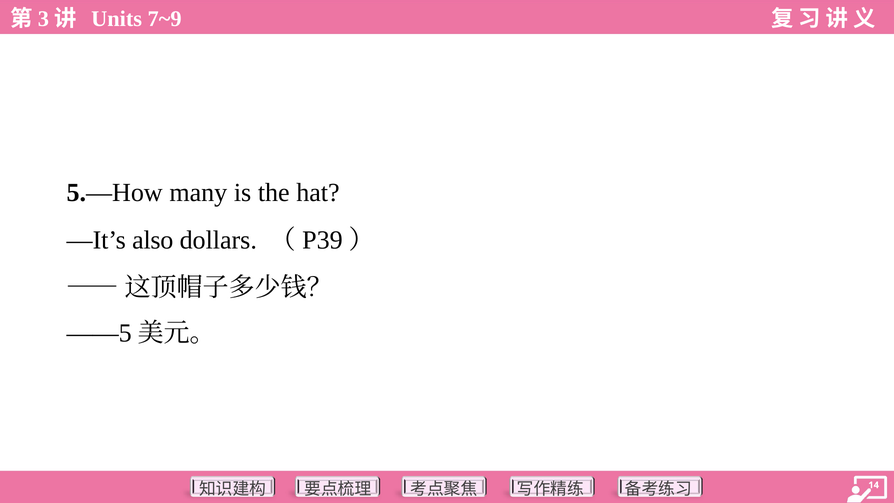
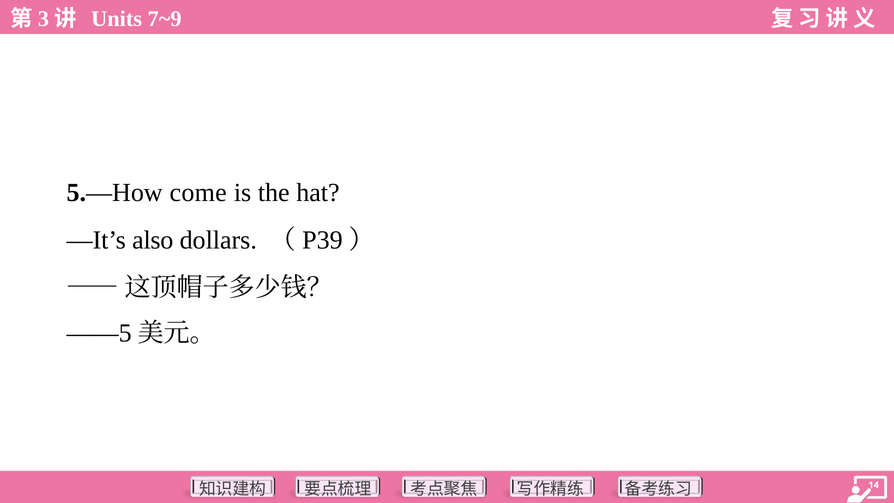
many: many -> come
